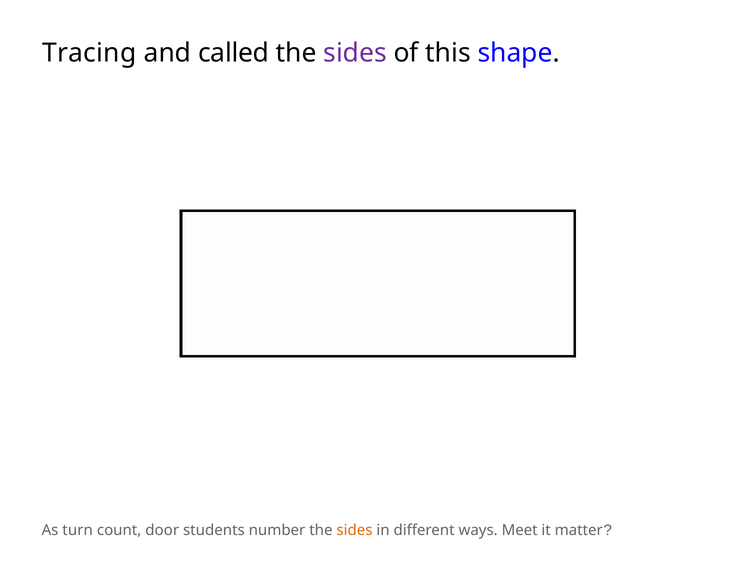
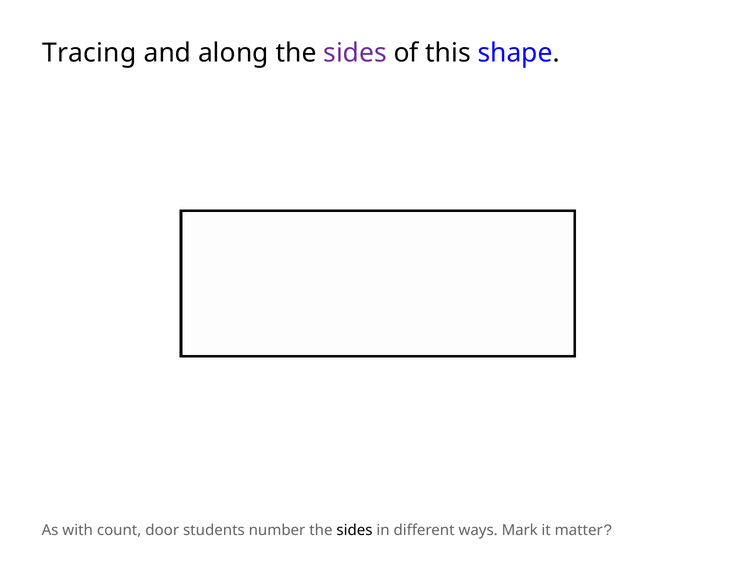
called: called -> along
turn: turn -> with
sides at (355, 530) colour: orange -> black
Meet: Meet -> Mark
